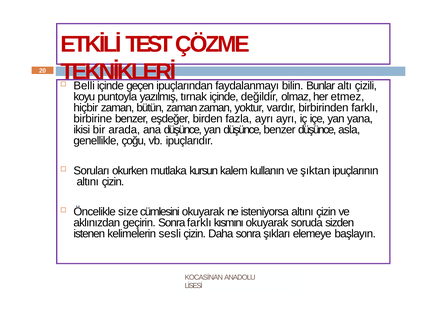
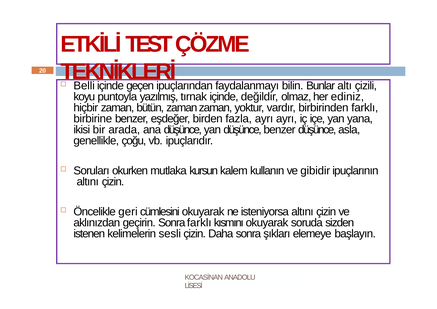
etmez: etmez -> ediniz
şıktan: şıktan -> gibidir
size: size -> geri
